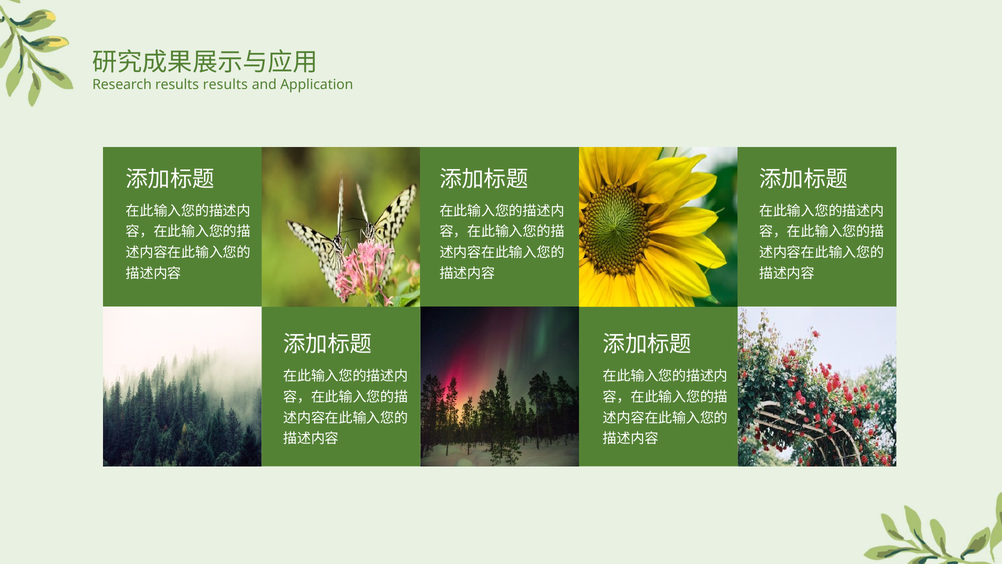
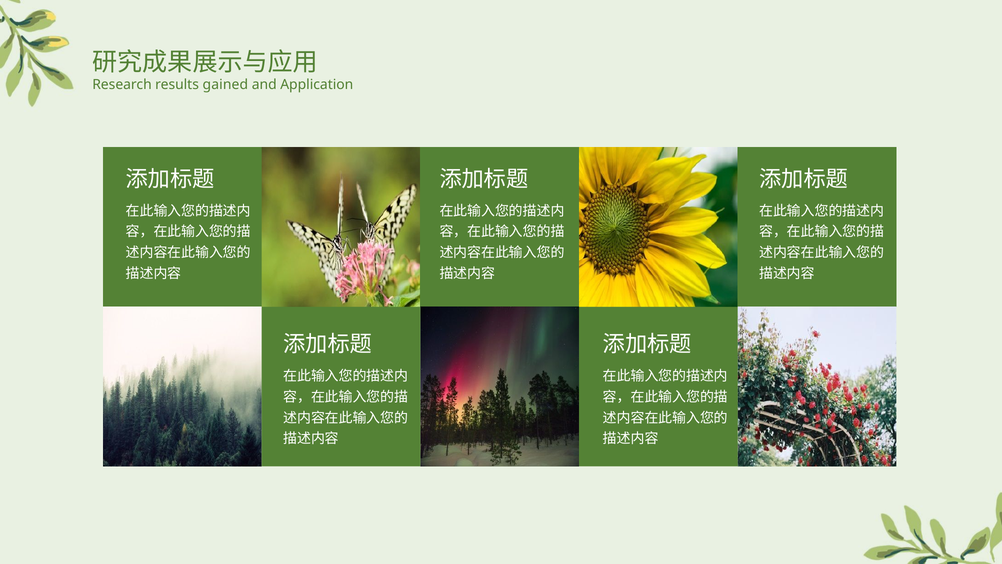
results results: results -> gained
